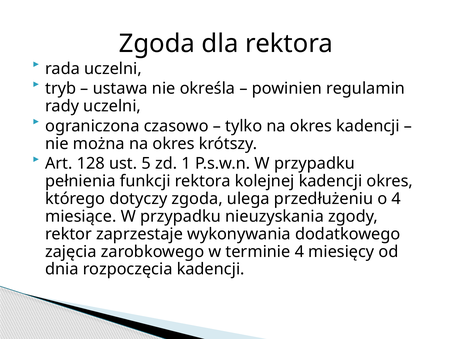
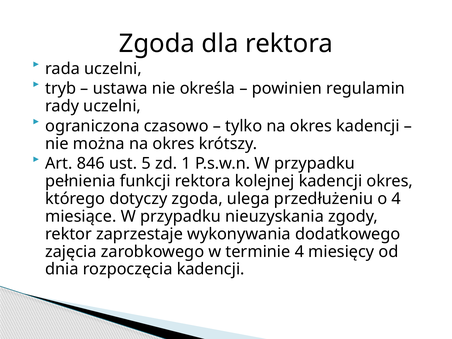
128: 128 -> 846
